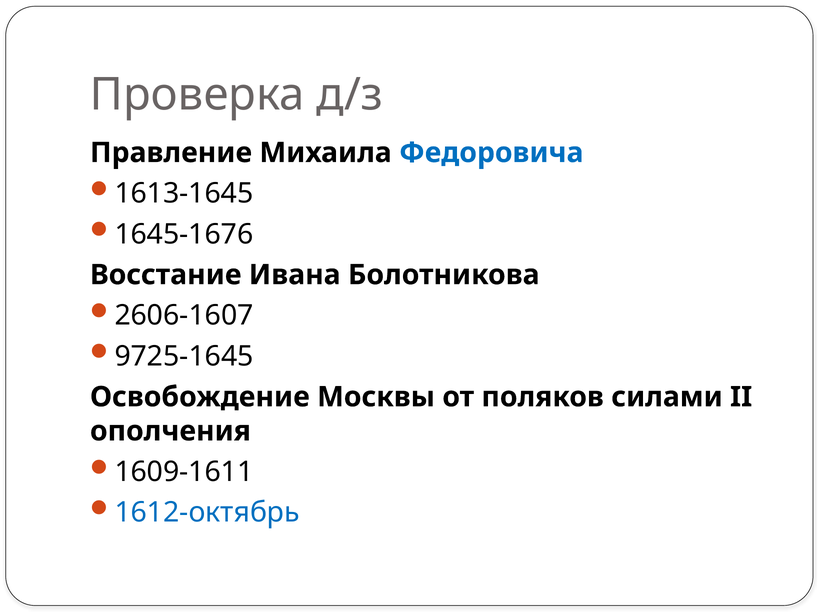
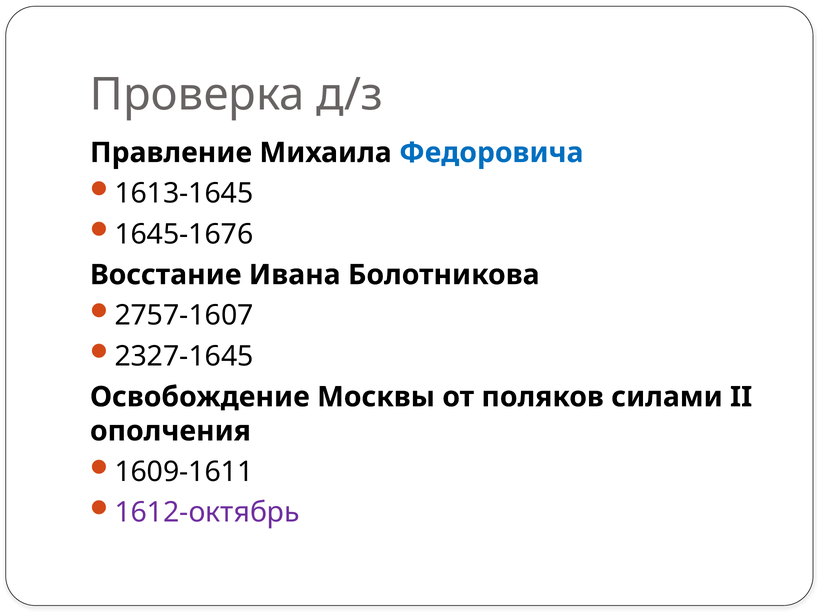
2606-1607: 2606-1607 -> 2757-1607
9725-1645: 9725-1645 -> 2327-1645
1612-октябрь colour: blue -> purple
